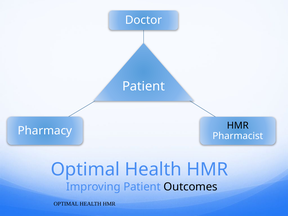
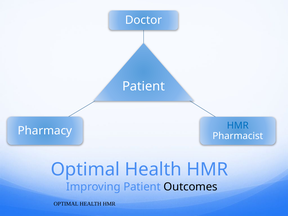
HMR at (238, 126) colour: black -> blue
